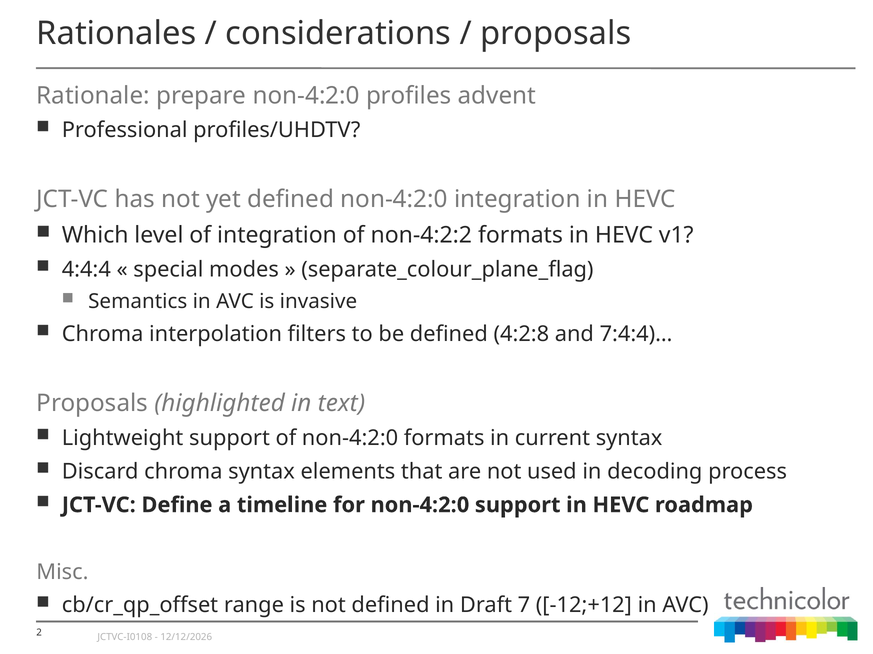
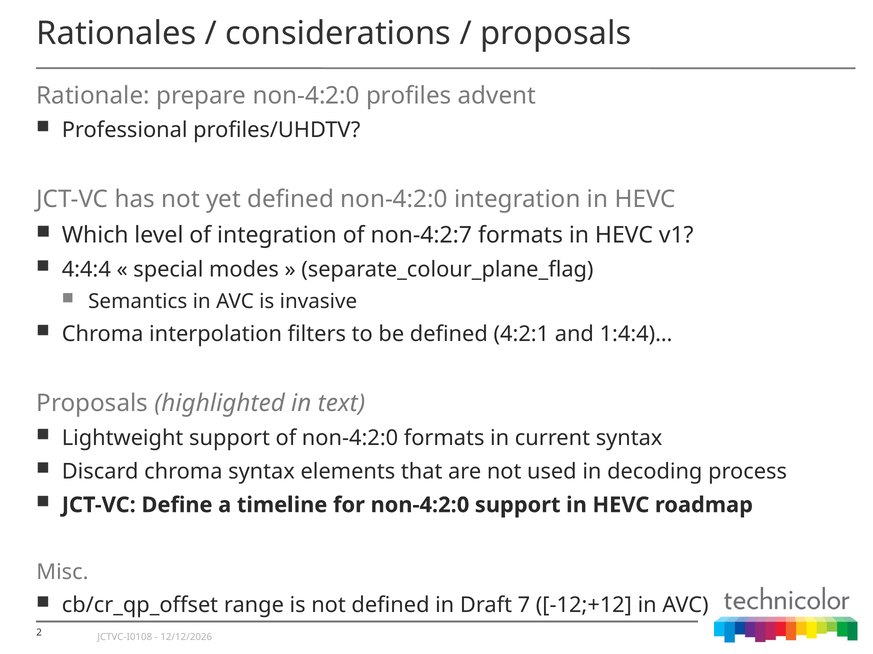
non-4:2:2: non-4:2:2 -> non-4:2:7
4:2:8: 4:2:8 -> 4:2:1
7:4:4)…: 7:4:4)… -> 1:4:4)…
